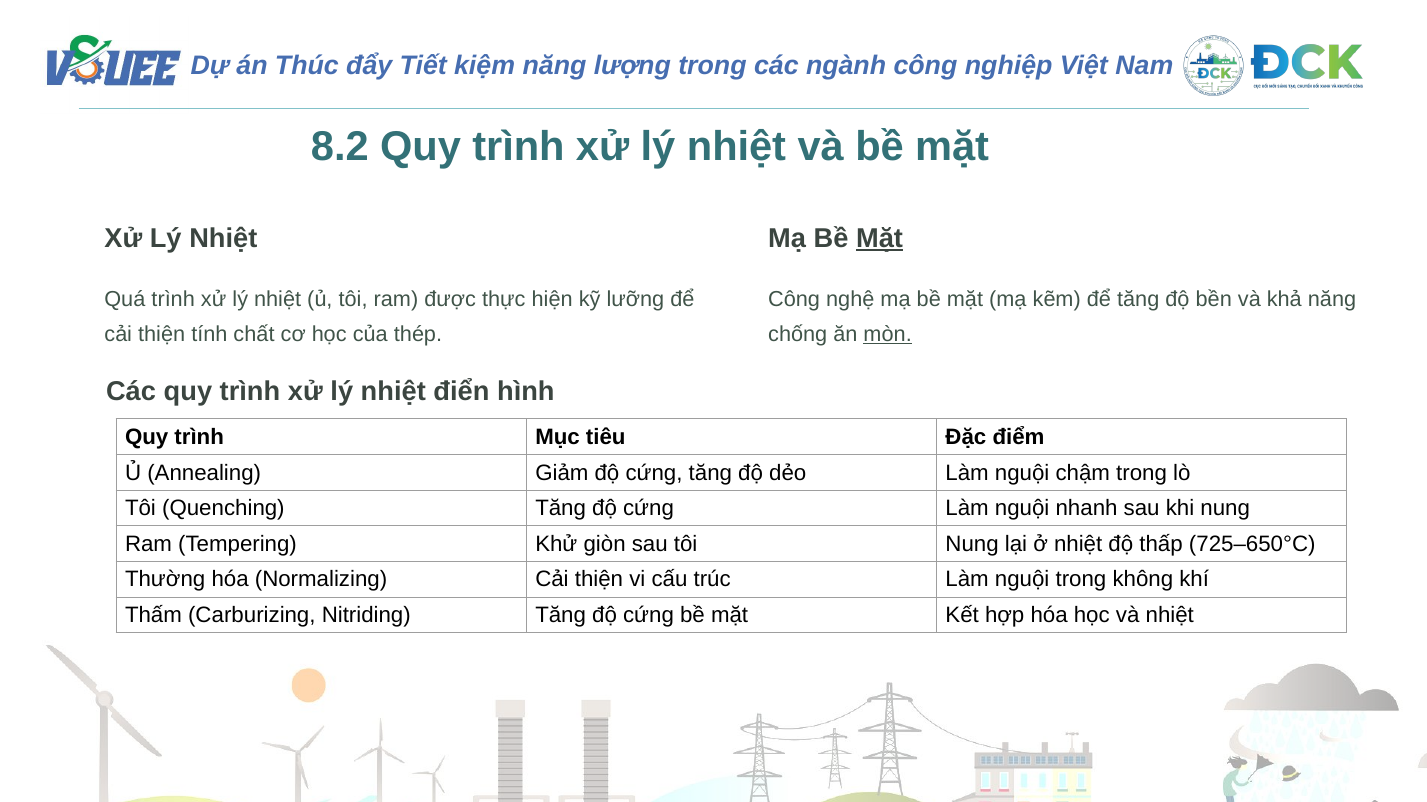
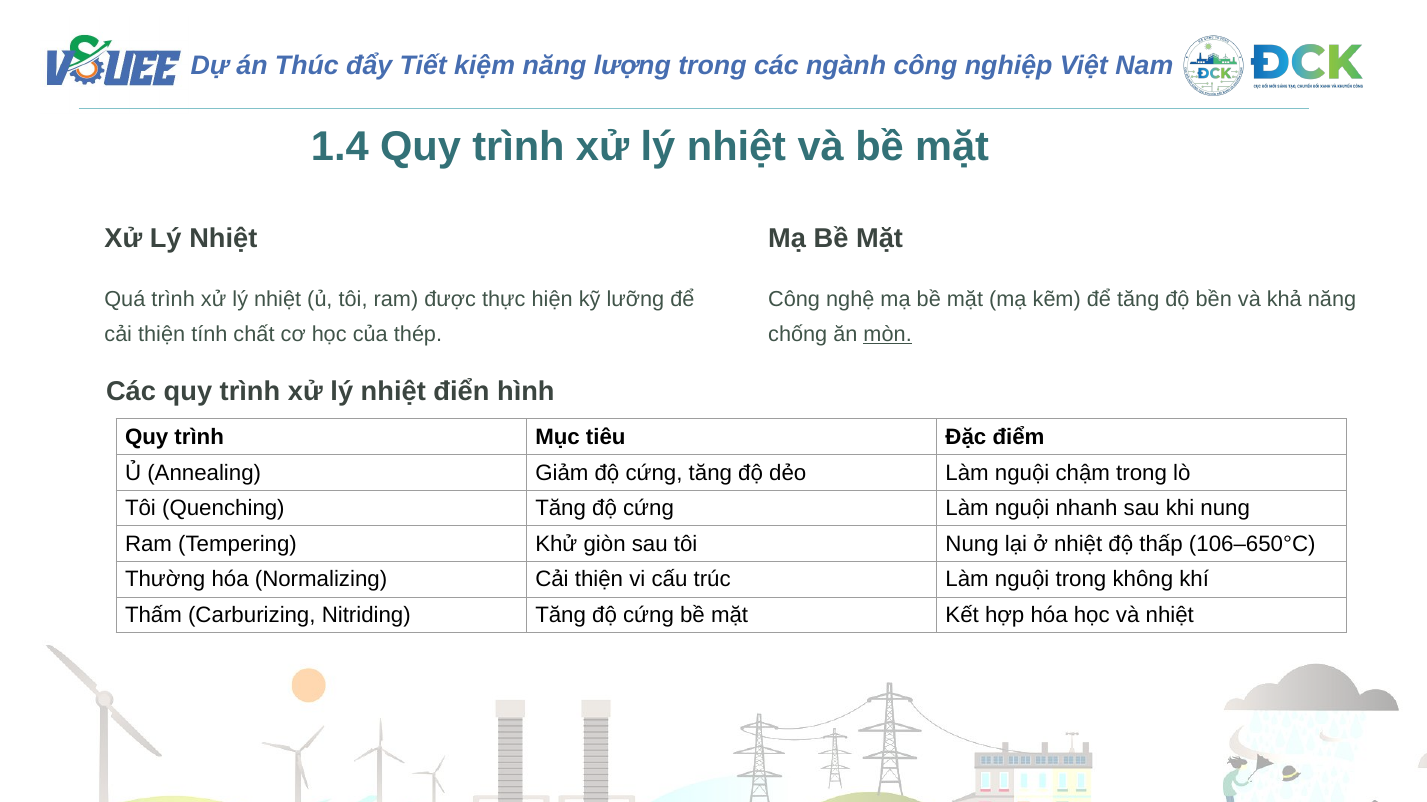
8.2: 8.2 -> 1.4
Mặt at (880, 239) underline: present -> none
725–650°C: 725–650°C -> 106–650°C
